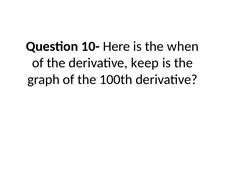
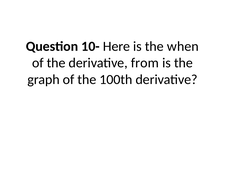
keep: keep -> from
